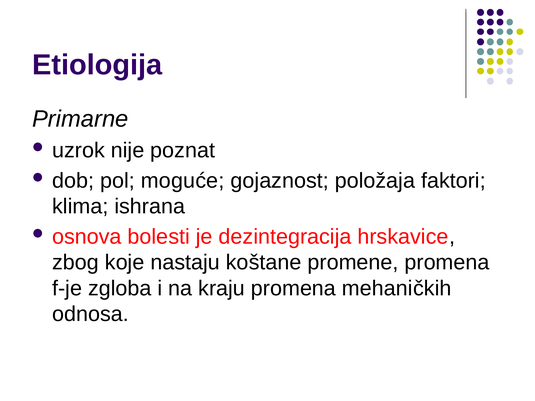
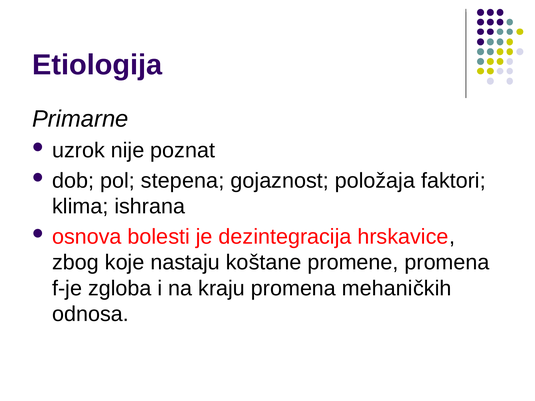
moguće: moguće -> stepena
